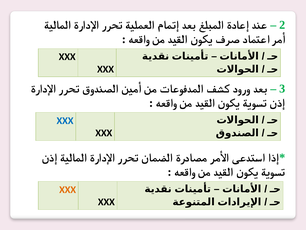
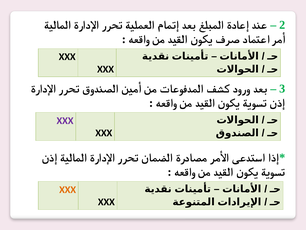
XXX at (65, 120) colour: blue -> purple
